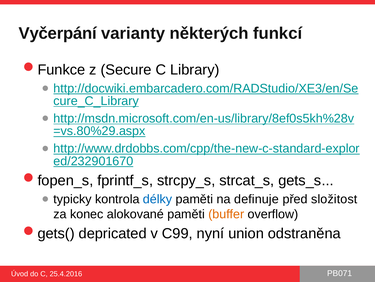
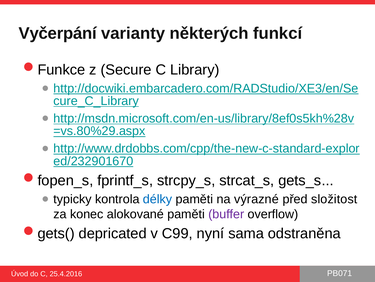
definuje: definuje -> výrazné
buffer colour: orange -> purple
union: union -> sama
